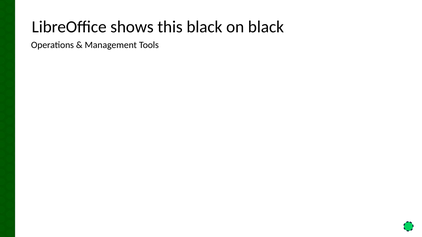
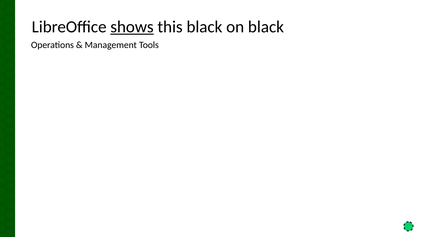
shows underline: none -> present
